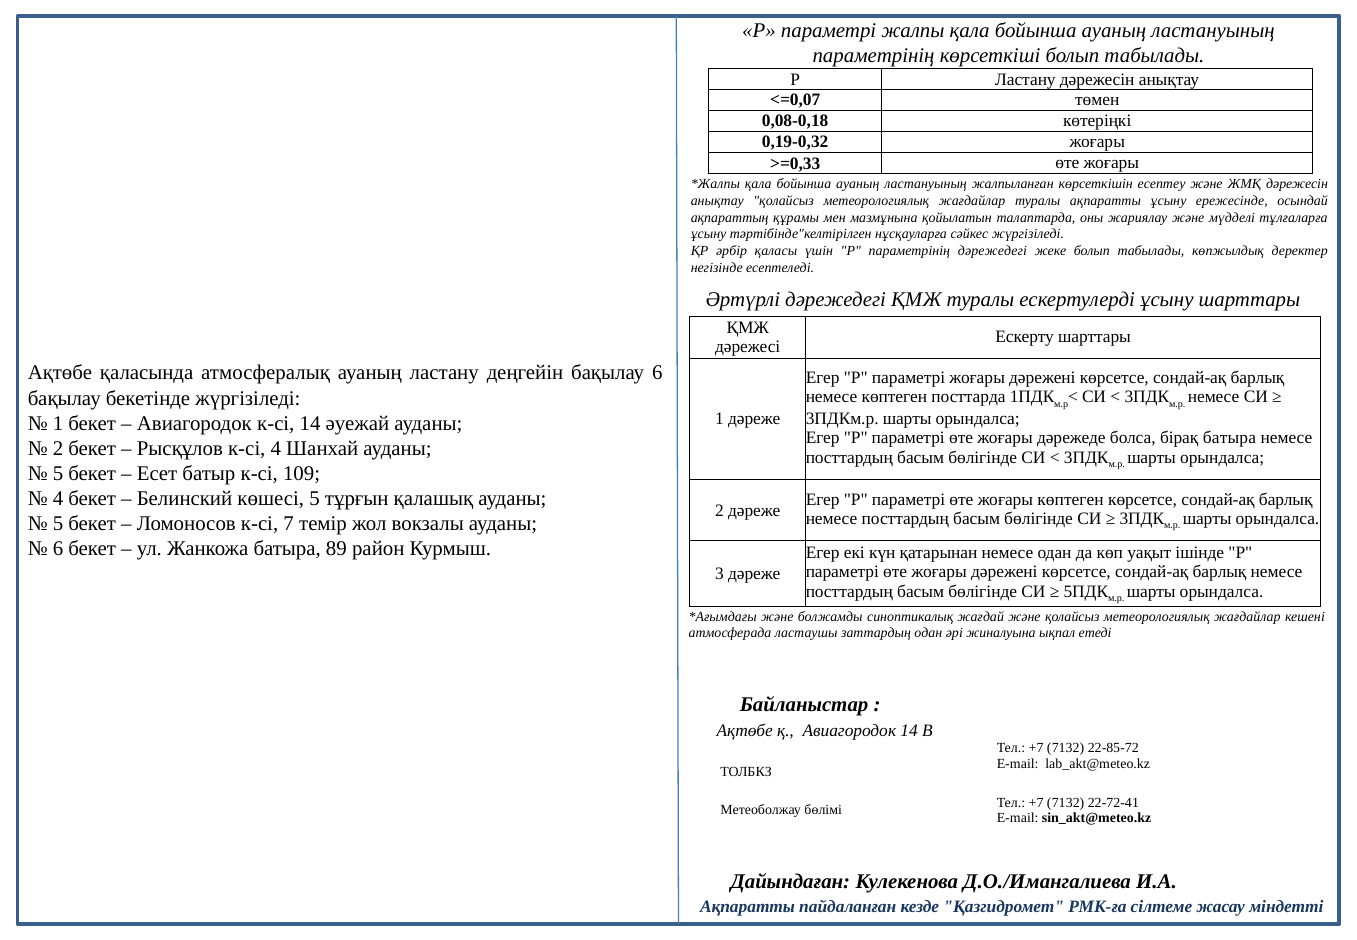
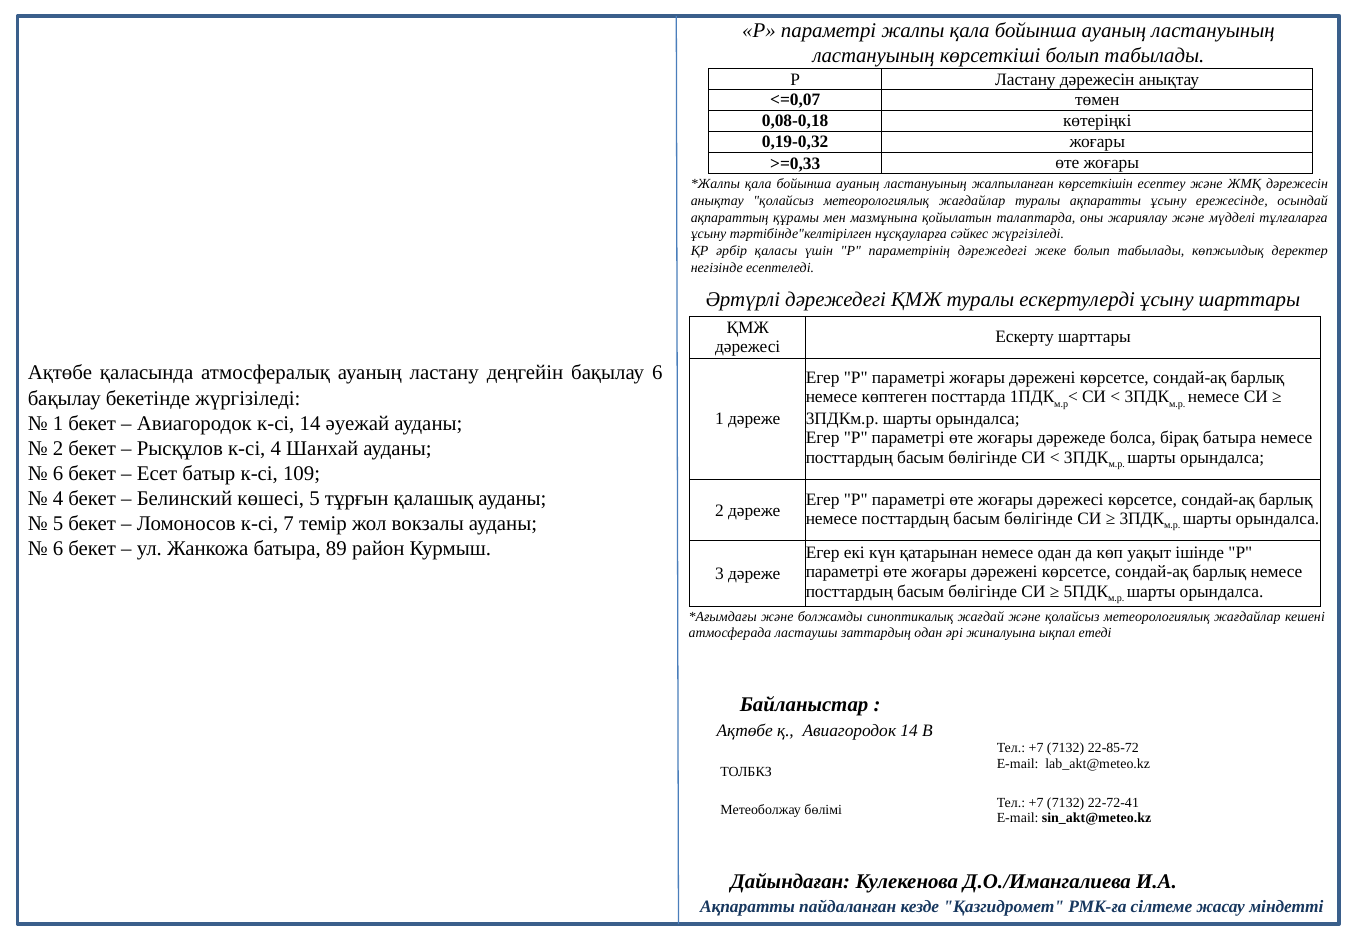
параметрінің at (874, 56): параметрінің -> ластануының
5 at (58, 473): 5 -> 6
жоғары көптеген: көптеген -> дәрежесі
